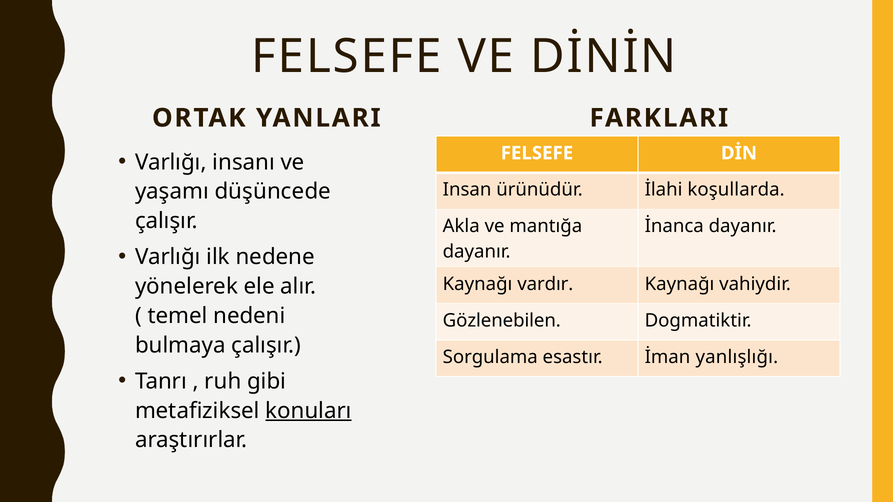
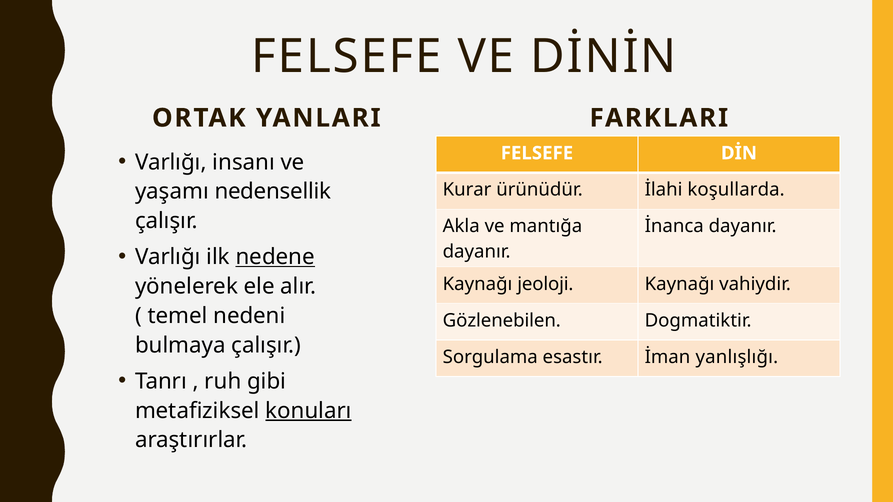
Insan: Insan -> Kurar
düşüncede: düşüncede -> nedensellik
nedene underline: none -> present
vardır: vardır -> jeoloji
